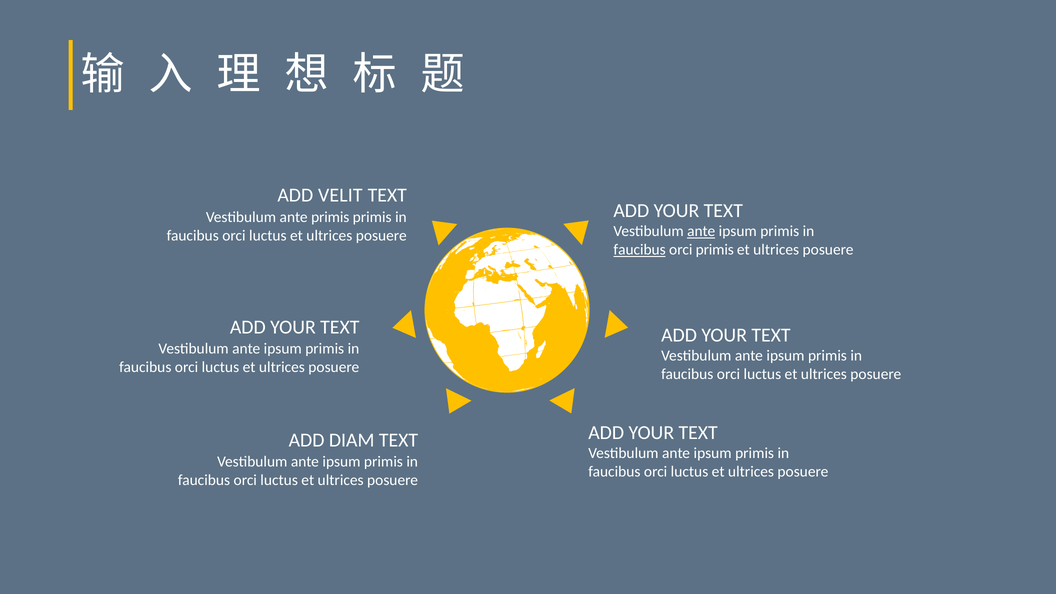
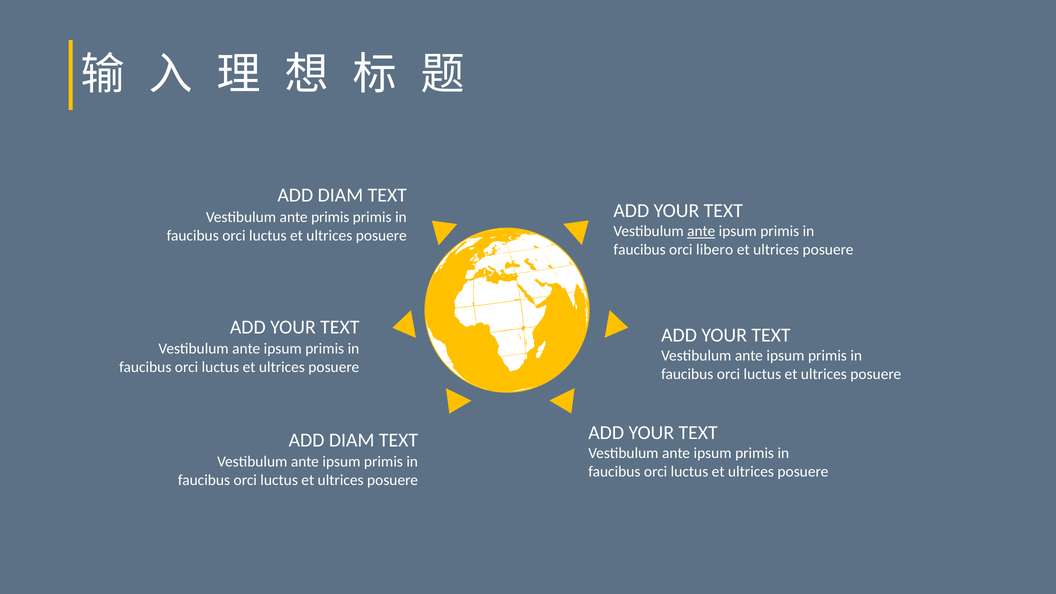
VELIT at (340, 195): VELIT -> DIAM
faucibus at (640, 250) underline: present -> none
orci primis: primis -> libero
